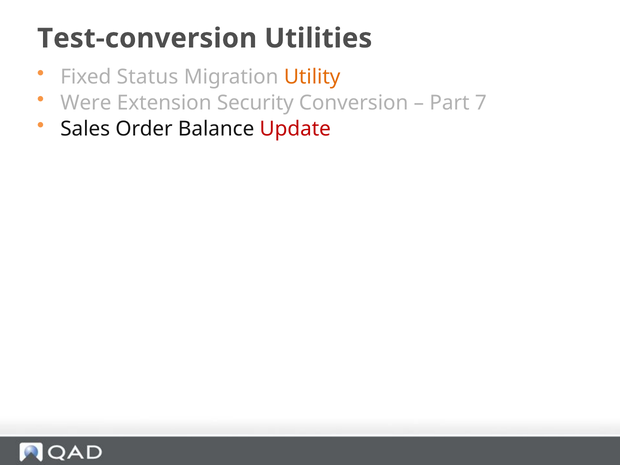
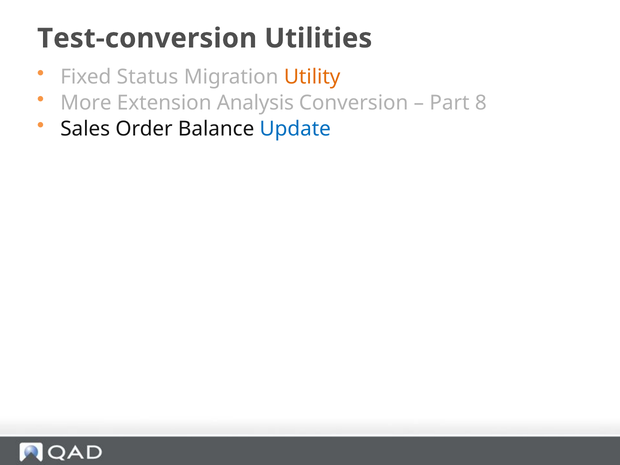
Were: Were -> More
Security: Security -> Analysis
7: 7 -> 8
Update colour: red -> blue
